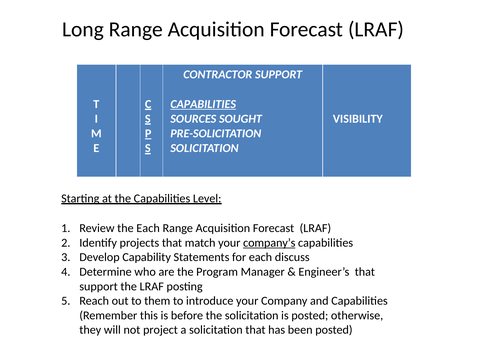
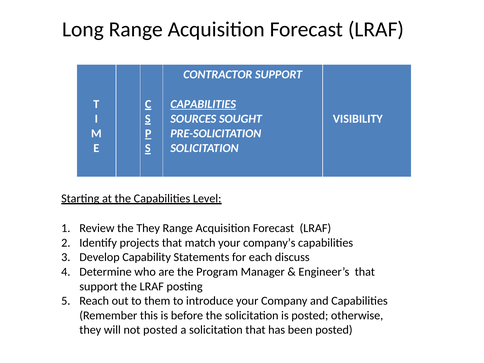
the Each: Each -> They
company’s underline: present -> none
not project: project -> posted
